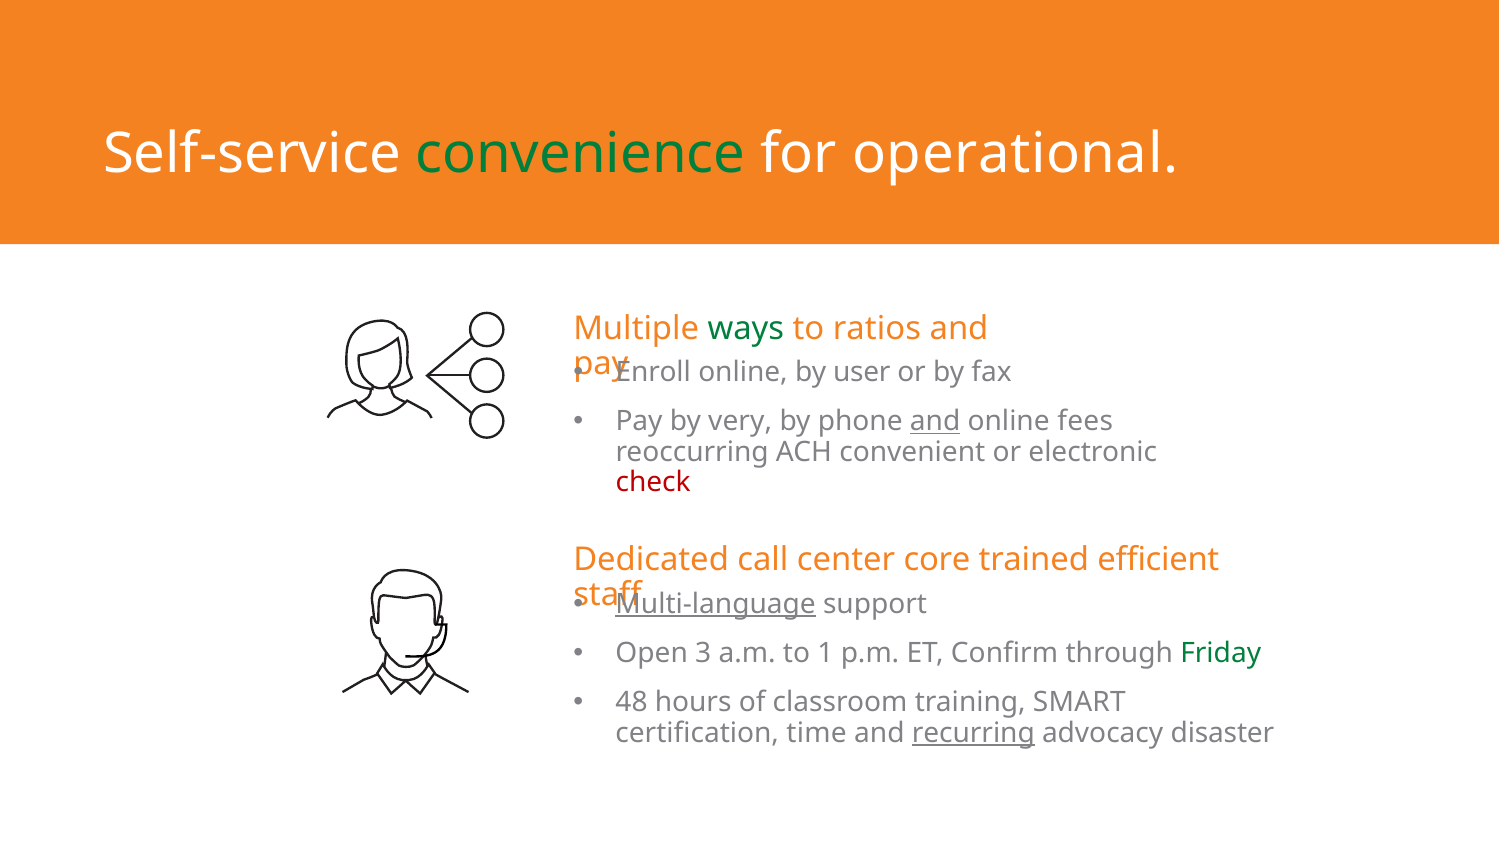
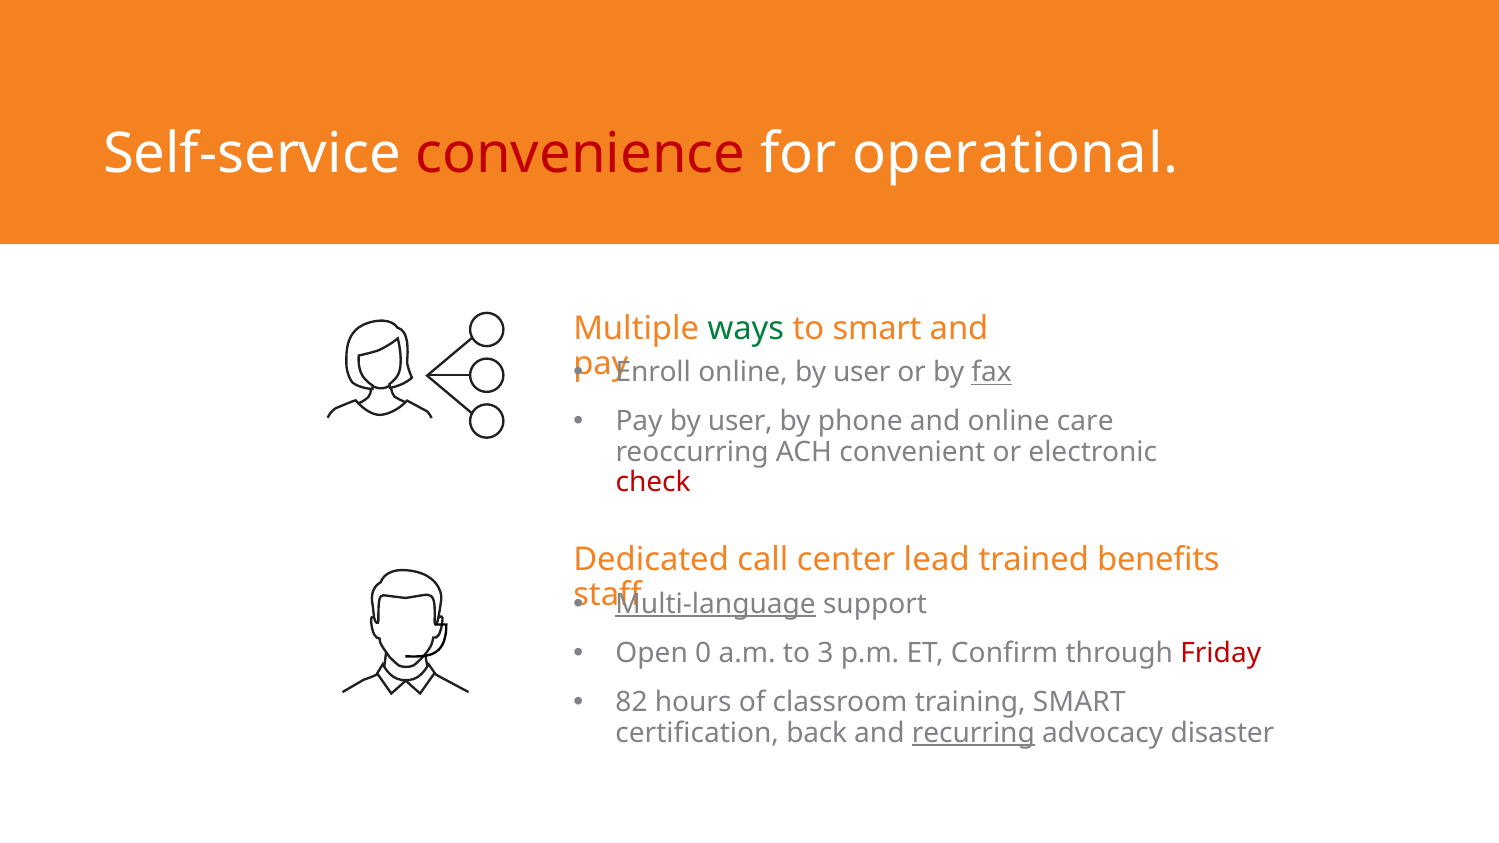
convenience colour: green -> red
to ratios: ratios -> smart
fax underline: none -> present
Pay by very: very -> user
and at (935, 422) underline: present -> none
fees: fees -> care
core: core -> lead
efficient: efficient -> benefits
3: 3 -> 0
1: 1 -> 3
Friday colour: green -> red
48: 48 -> 82
time: time -> back
